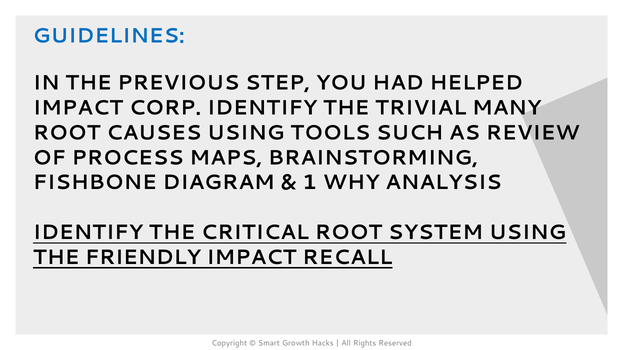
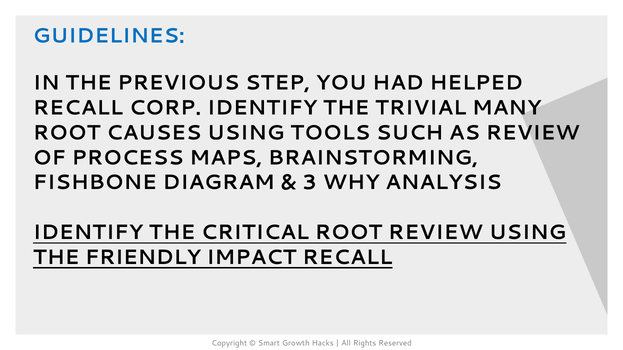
IMPACT at (78, 108): IMPACT -> RECALL
1: 1 -> 3
ROOT SYSTEM: SYSTEM -> REVIEW
